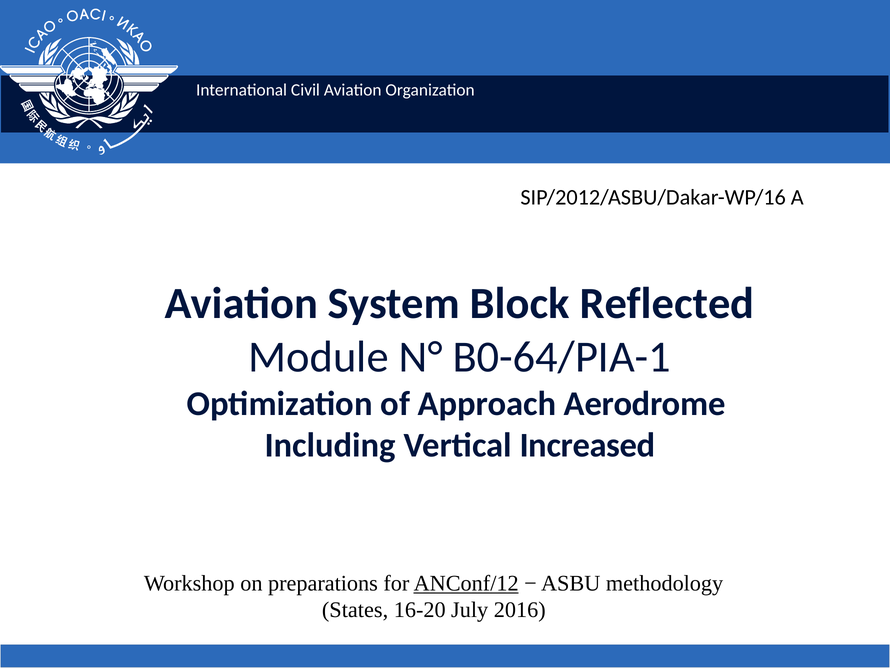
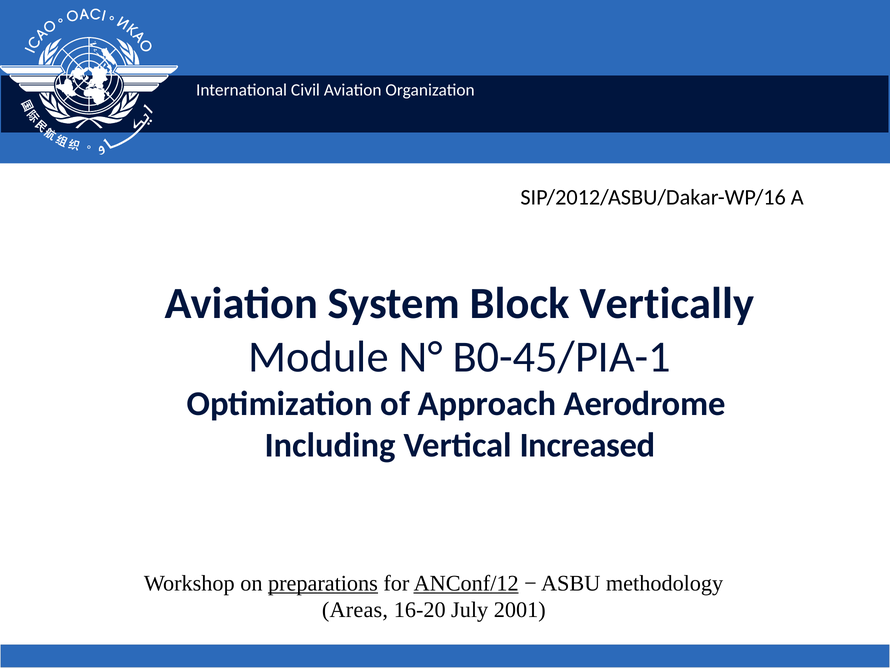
Reflected: Reflected -> Vertically
B0-64/PIA-1: B0-64/PIA-1 -> B0-45/PIA-1
preparations underline: none -> present
States: States -> Areas
2016: 2016 -> 2001
